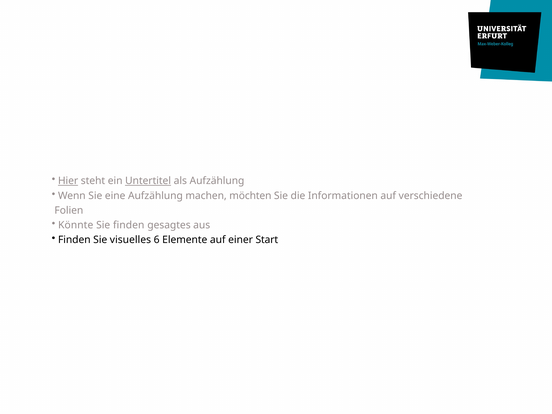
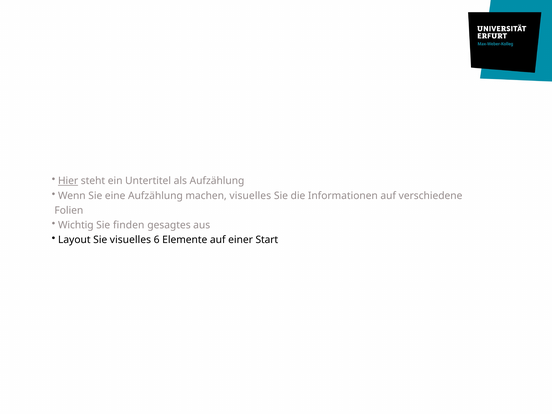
Untertitel underline: present -> none
machen möchten: möchten -> visuelles
Könnte: Könnte -> Wichtig
Finden at (74, 240): Finden -> Layout
